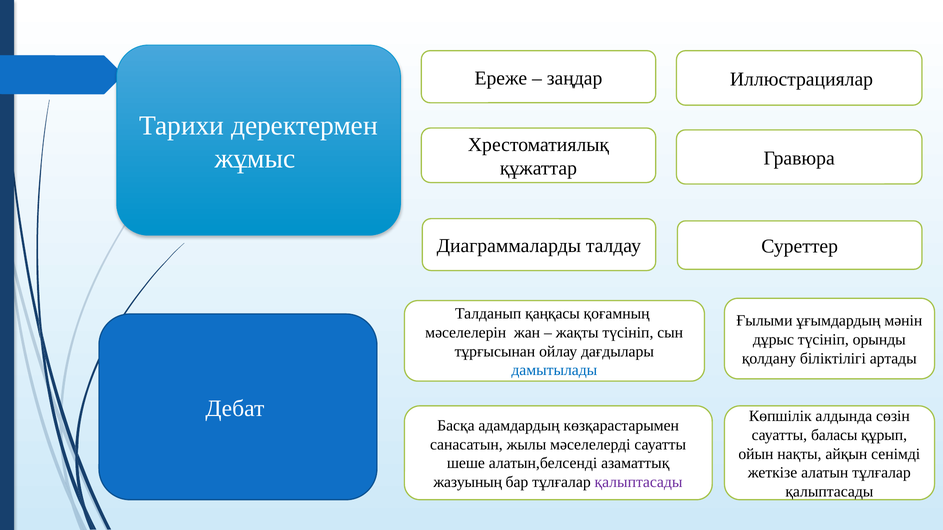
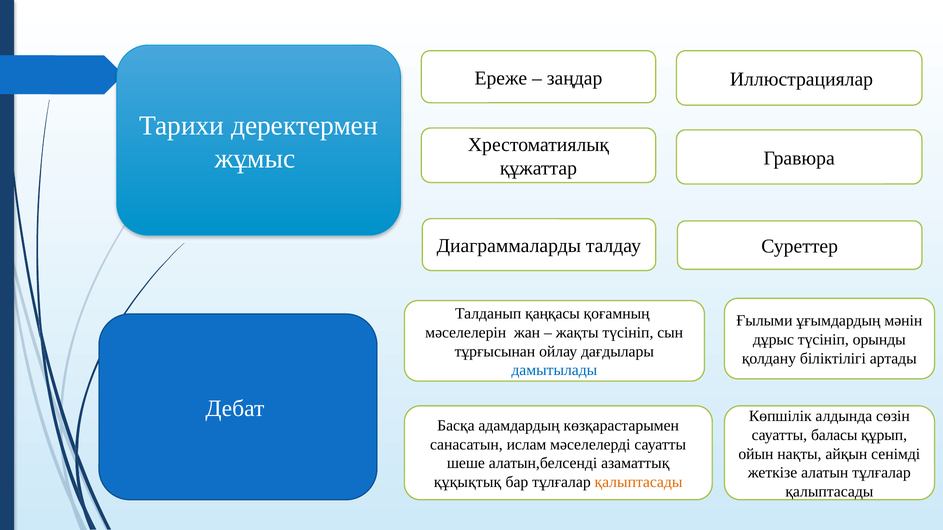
жылы: жылы -> ислам
жазуының: жазуының -> құқықтық
қалыптасады at (639, 483) colour: purple -> orange
